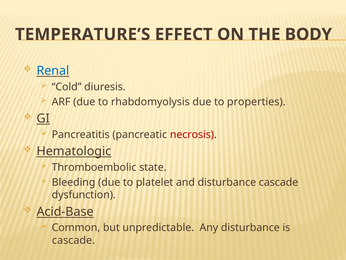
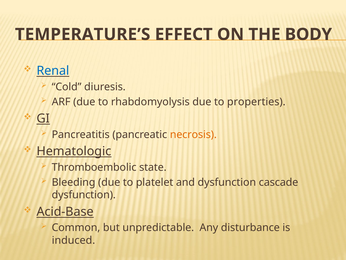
necrosis colour: red -> orange
and disturbance: disturbance -> dysfunction
cascade at (73, 240): cascade -> induced
